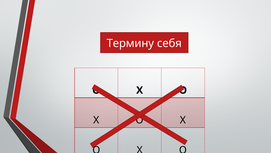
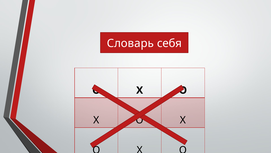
Термину: Термину -> Словарь
